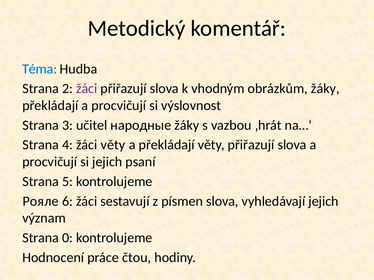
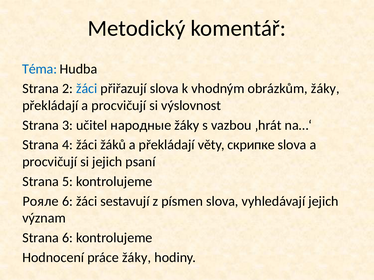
žáci at (87, 89) colour: purple -> blue
žáci věty: věty -> žáků
věty přiřazují: přiřazují -> скрипке
Strana 0: 0 -> 6
práce čtou: čtou -> žáky
